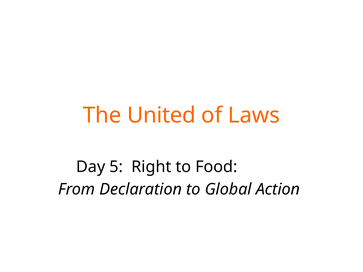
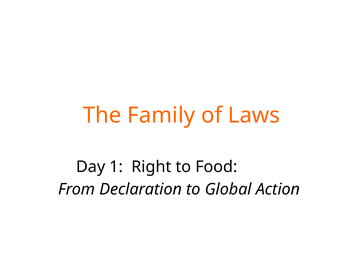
United: United -> Family
5: 5 -> 1
